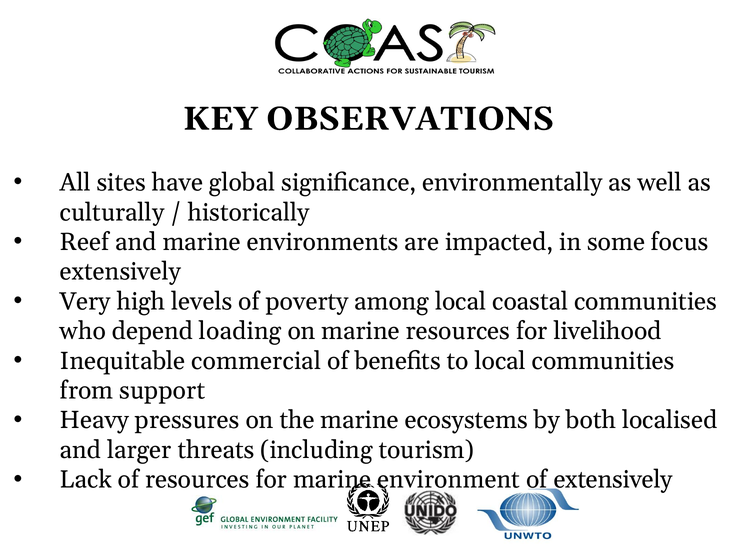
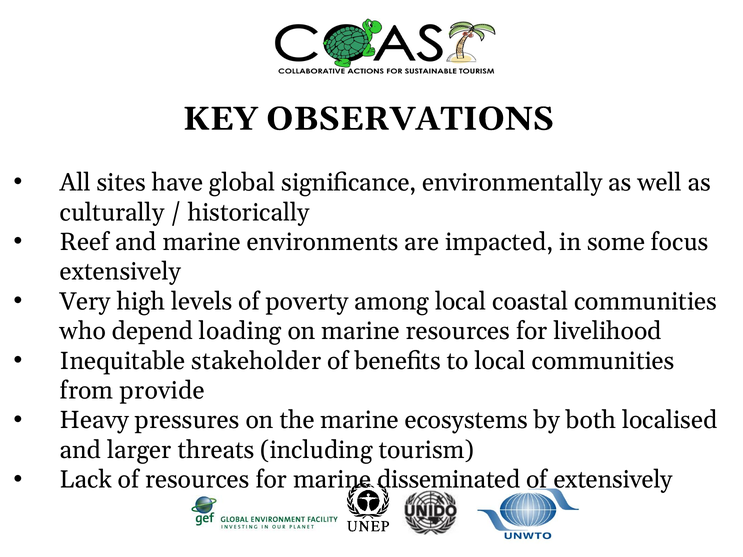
commercial: commercial -> stakeholder
support: support -> provide
environment: environment -> disseminated
